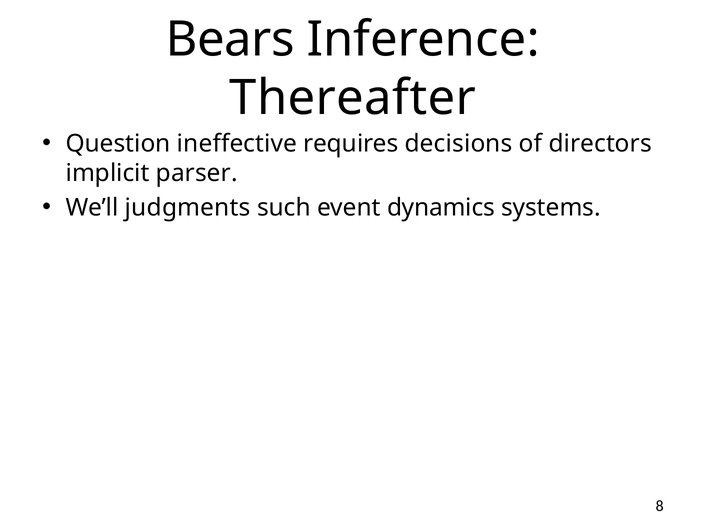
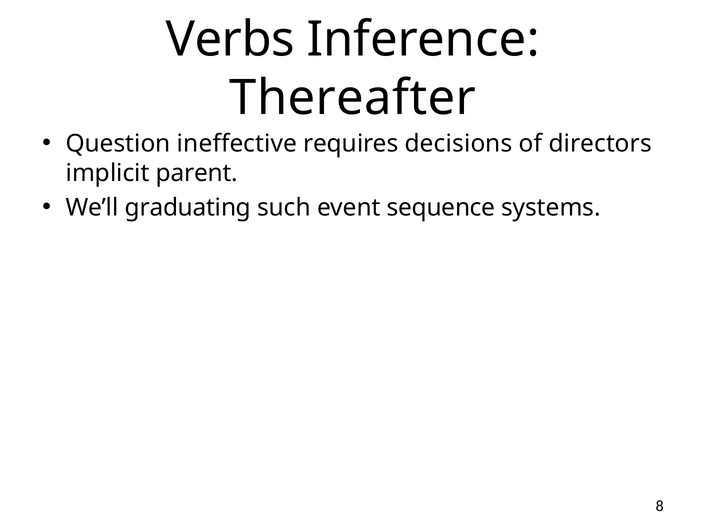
Bears: Bears -> Verbs
parser: parser -> parent
judgments: judgments -> graduating
dynamics: dynamics -> sequence
